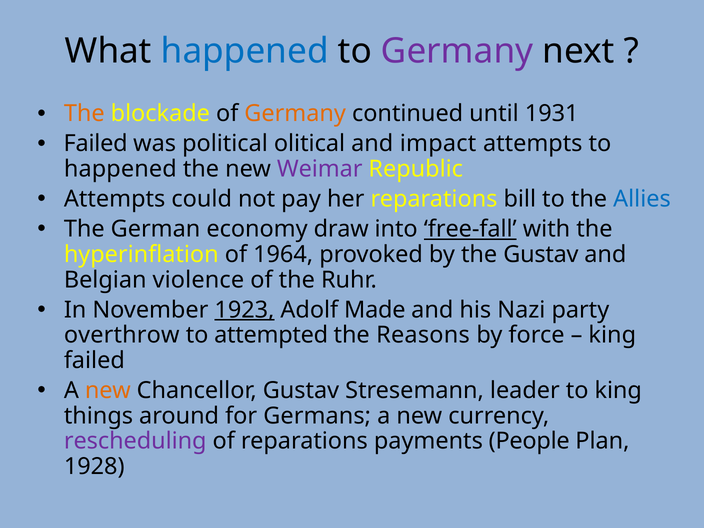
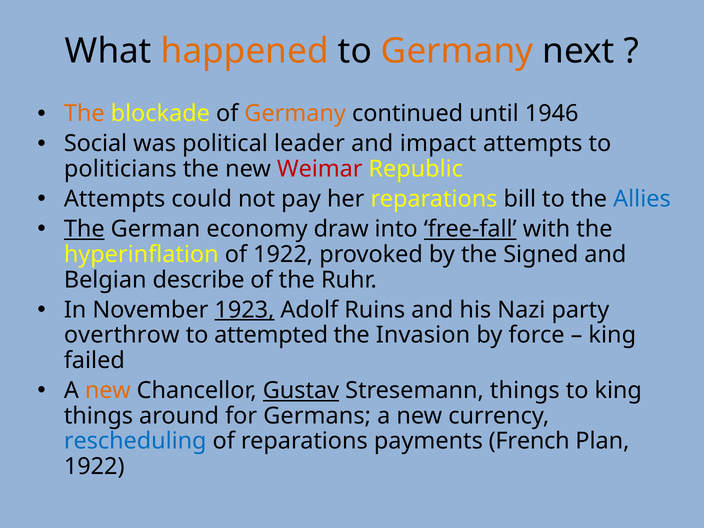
happened at (245, 51) colour: blue -> orange
Germany at (457, 51) colour: purple -> orange
1931: 1931 -> 1946
Failed at (96, 144): Failed -> Social
olitical: olitical -> leader
happened at (120, 169): happened -> politicians
Weimar colour: purple -> red
The at (84, 229) underline: none -> present
of 1964: 1964 -> 1922
the Gustav: Gustav -> Signed
violence: violence -> describe
Made: Made -> Ruins
Reasons: Reasons -> Invasion
Gustav at (301, 390) underline: none -> present
Stresemann leader: leader -> things
rescheduling colour: purple -> blue
People: People -> French
1928 at (94, 466): 1928 -> 1922
